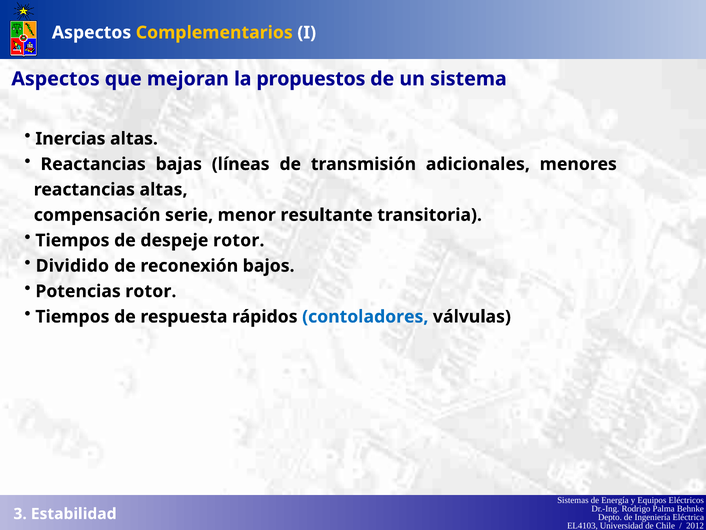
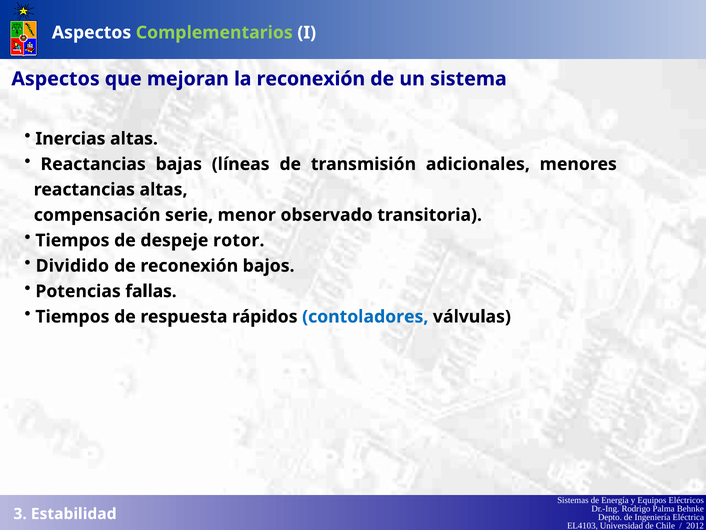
Complementarios colour: yellow -> light green
la propuestos: propuestos -> reconexión
resultante: resultante -> observado
Potencias rotor: rotor -> fallas
